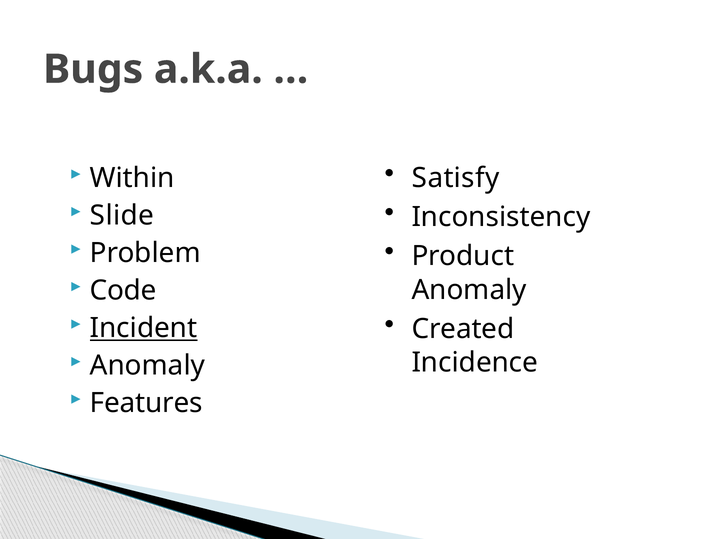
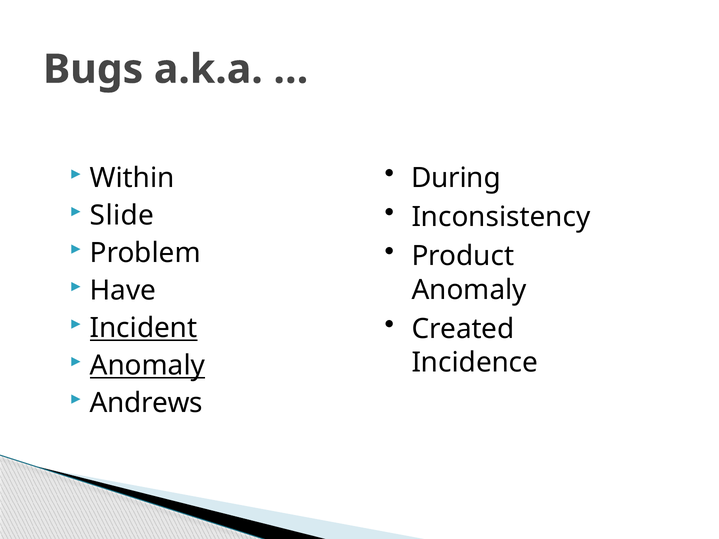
Satisfy: Satisfy -> During
Code: Code -> Have
Anomaly at (147, 366) underline: none -> present
Features: Features -> Andrews
